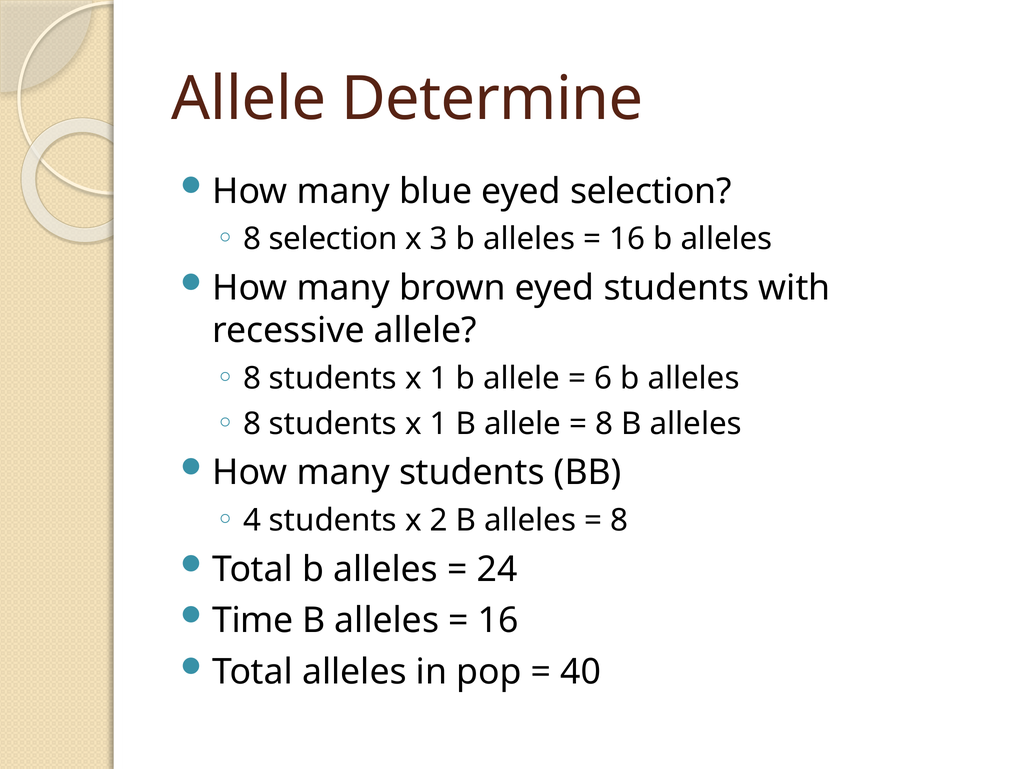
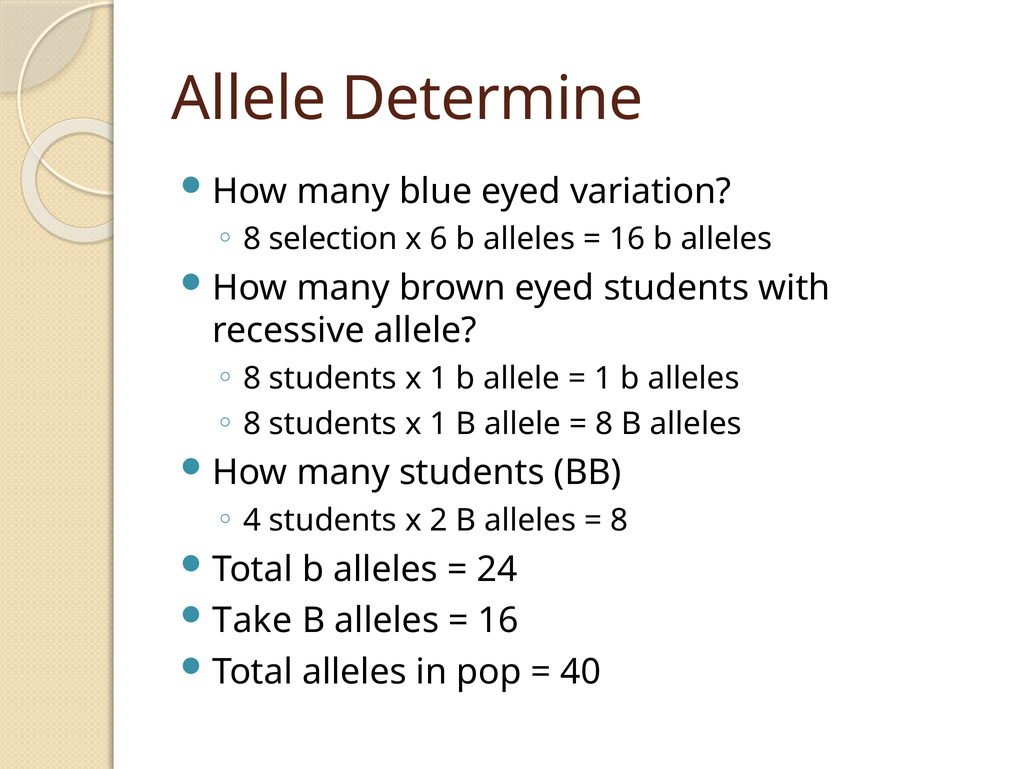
eyed selection: selection -> variation
3: 3 -> 6
6 at (603, 379): 6 -> 1
Time: Time -> Take
